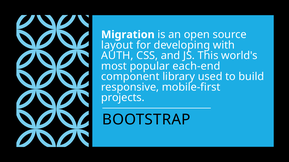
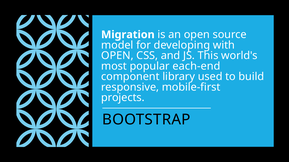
layout: layout -> model
AUTH at (117, 56): AUTH -> OPEN
